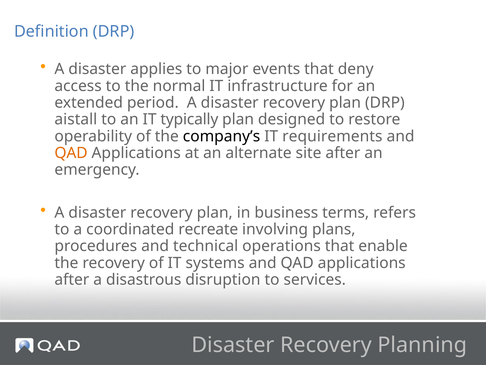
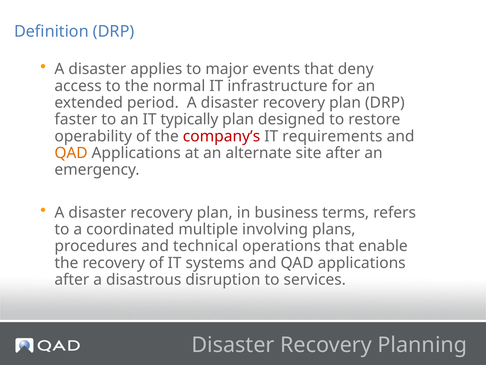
aistall: aistall -> faster
company’s colour: black -> red
recreate: recreate -> multiple
